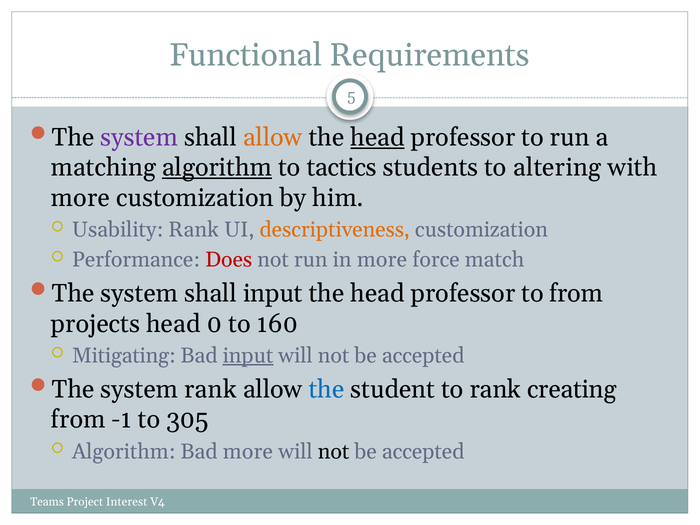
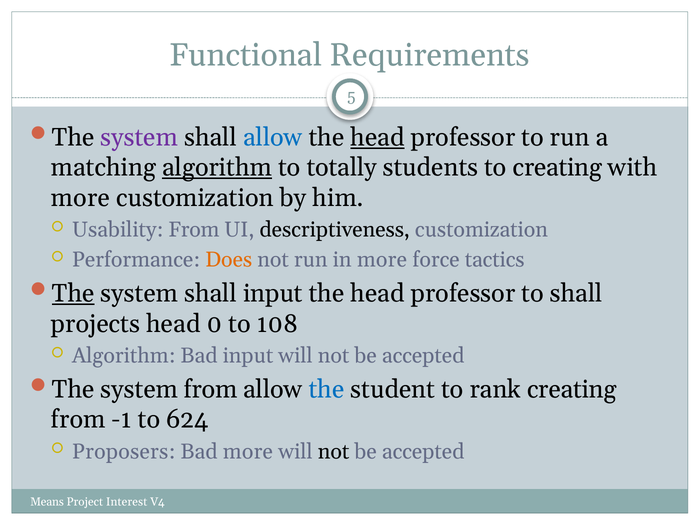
allow at (273, 137) colour: orange -> blue
tactics: tactics -> totally
to altering: altering -> creating
Usability Rank: Rank -> From
descriptiveness colour: orange -> black
Does colour: red -> orange
match: match -> tactics
The at (73, 293) underline: none -> present
to from: from -> shall
160: 160 -> 108
Mitigating at (124, 356): Mitigating -> Algorithm
input at (248, 356) underline: present -> none
system rank: rank -> from
305: 305 -> 624
Algorithm at (124, 451): Algorithm -> Proposers
Teams: Teams -> Means
